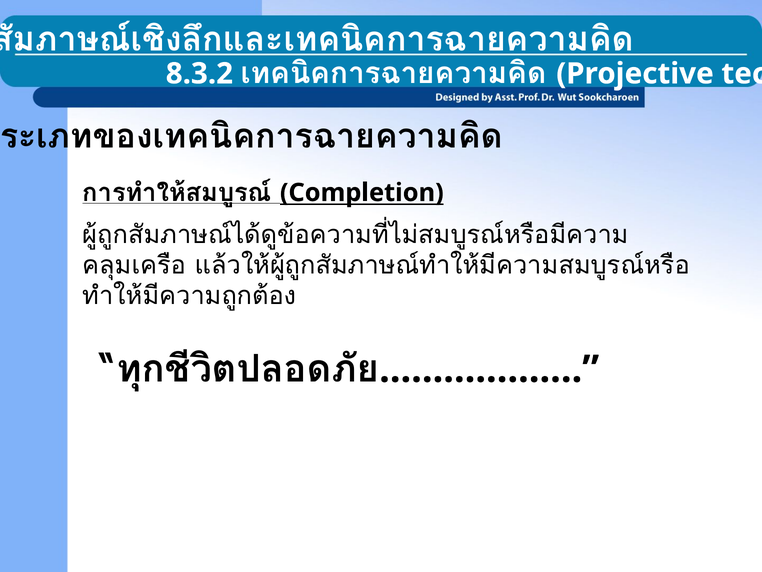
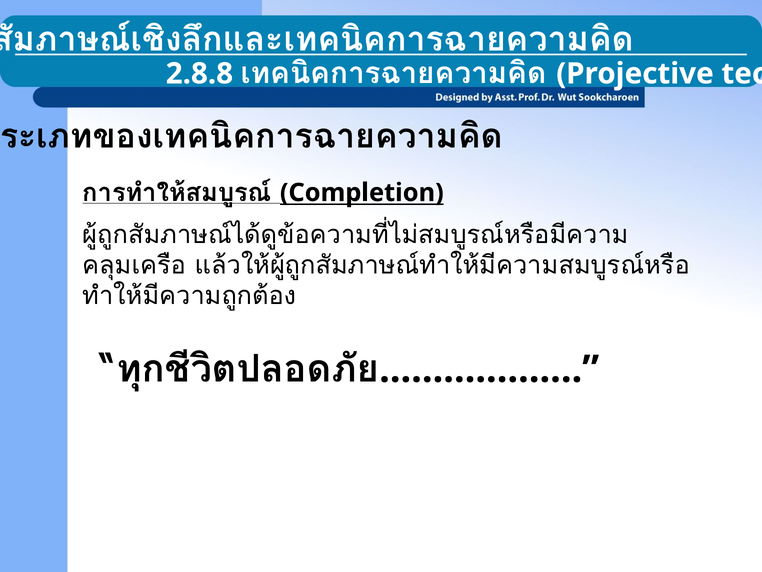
8.3.2: 8.3.2 -> 2.8.8
